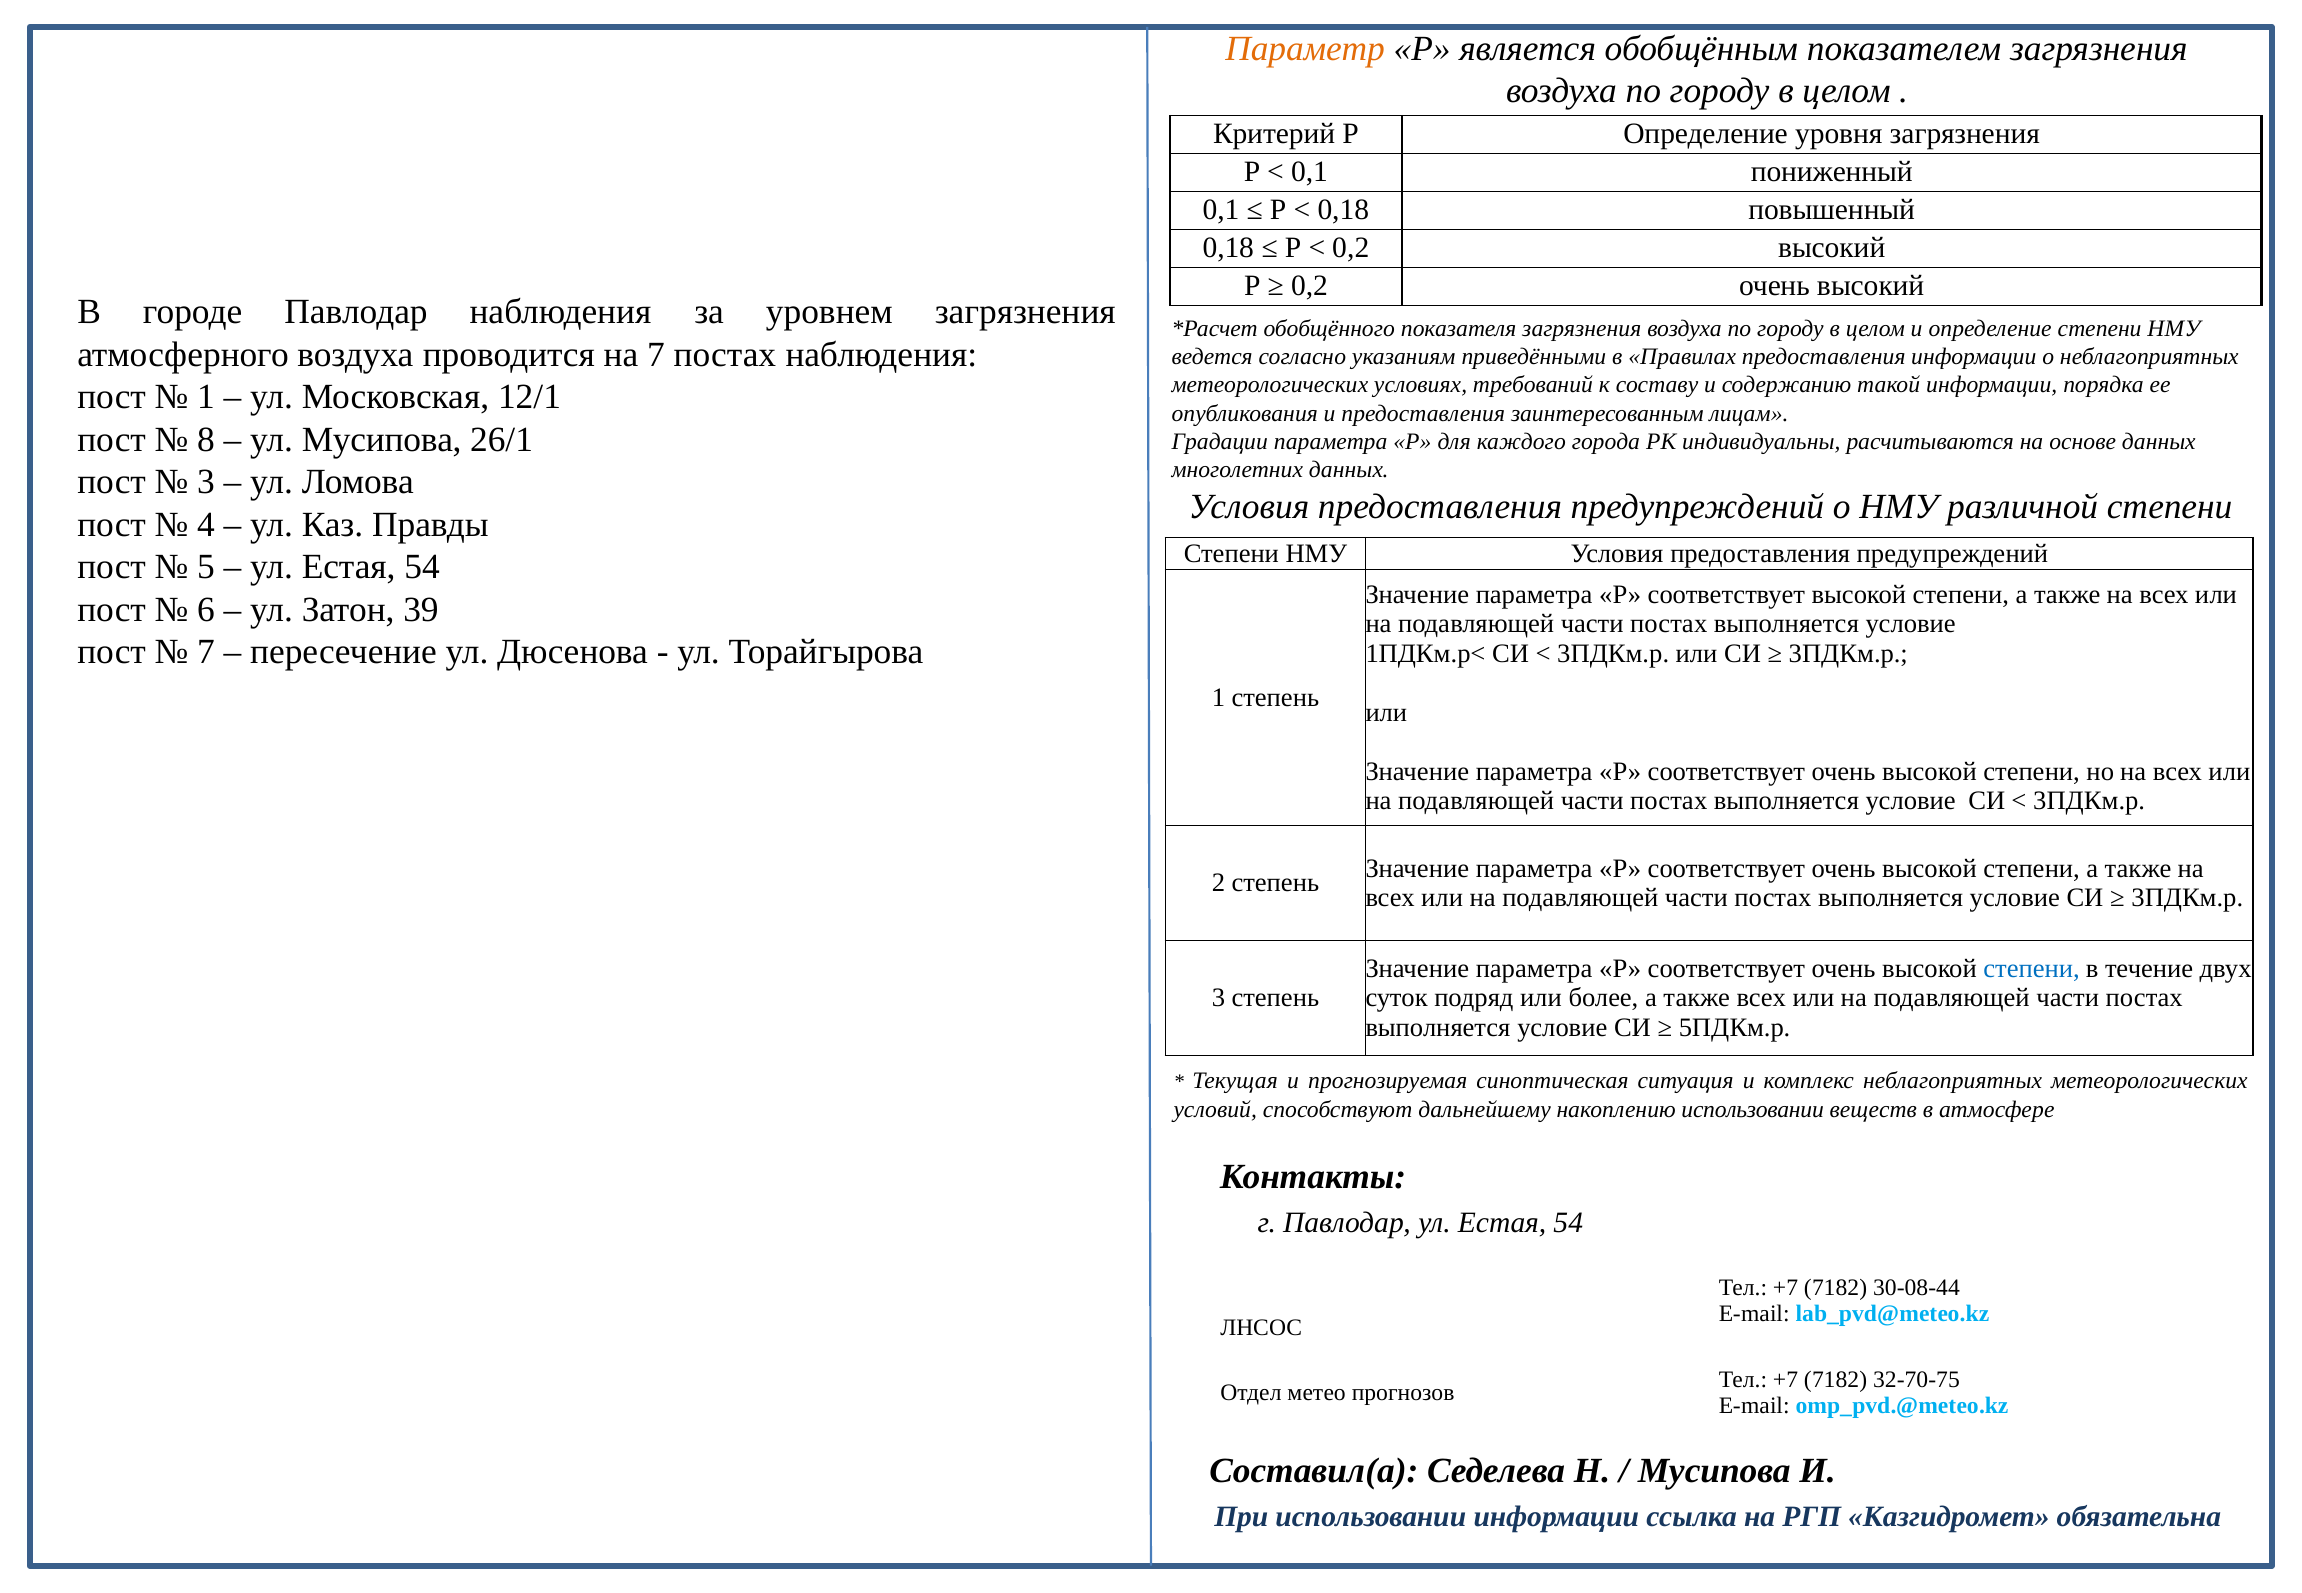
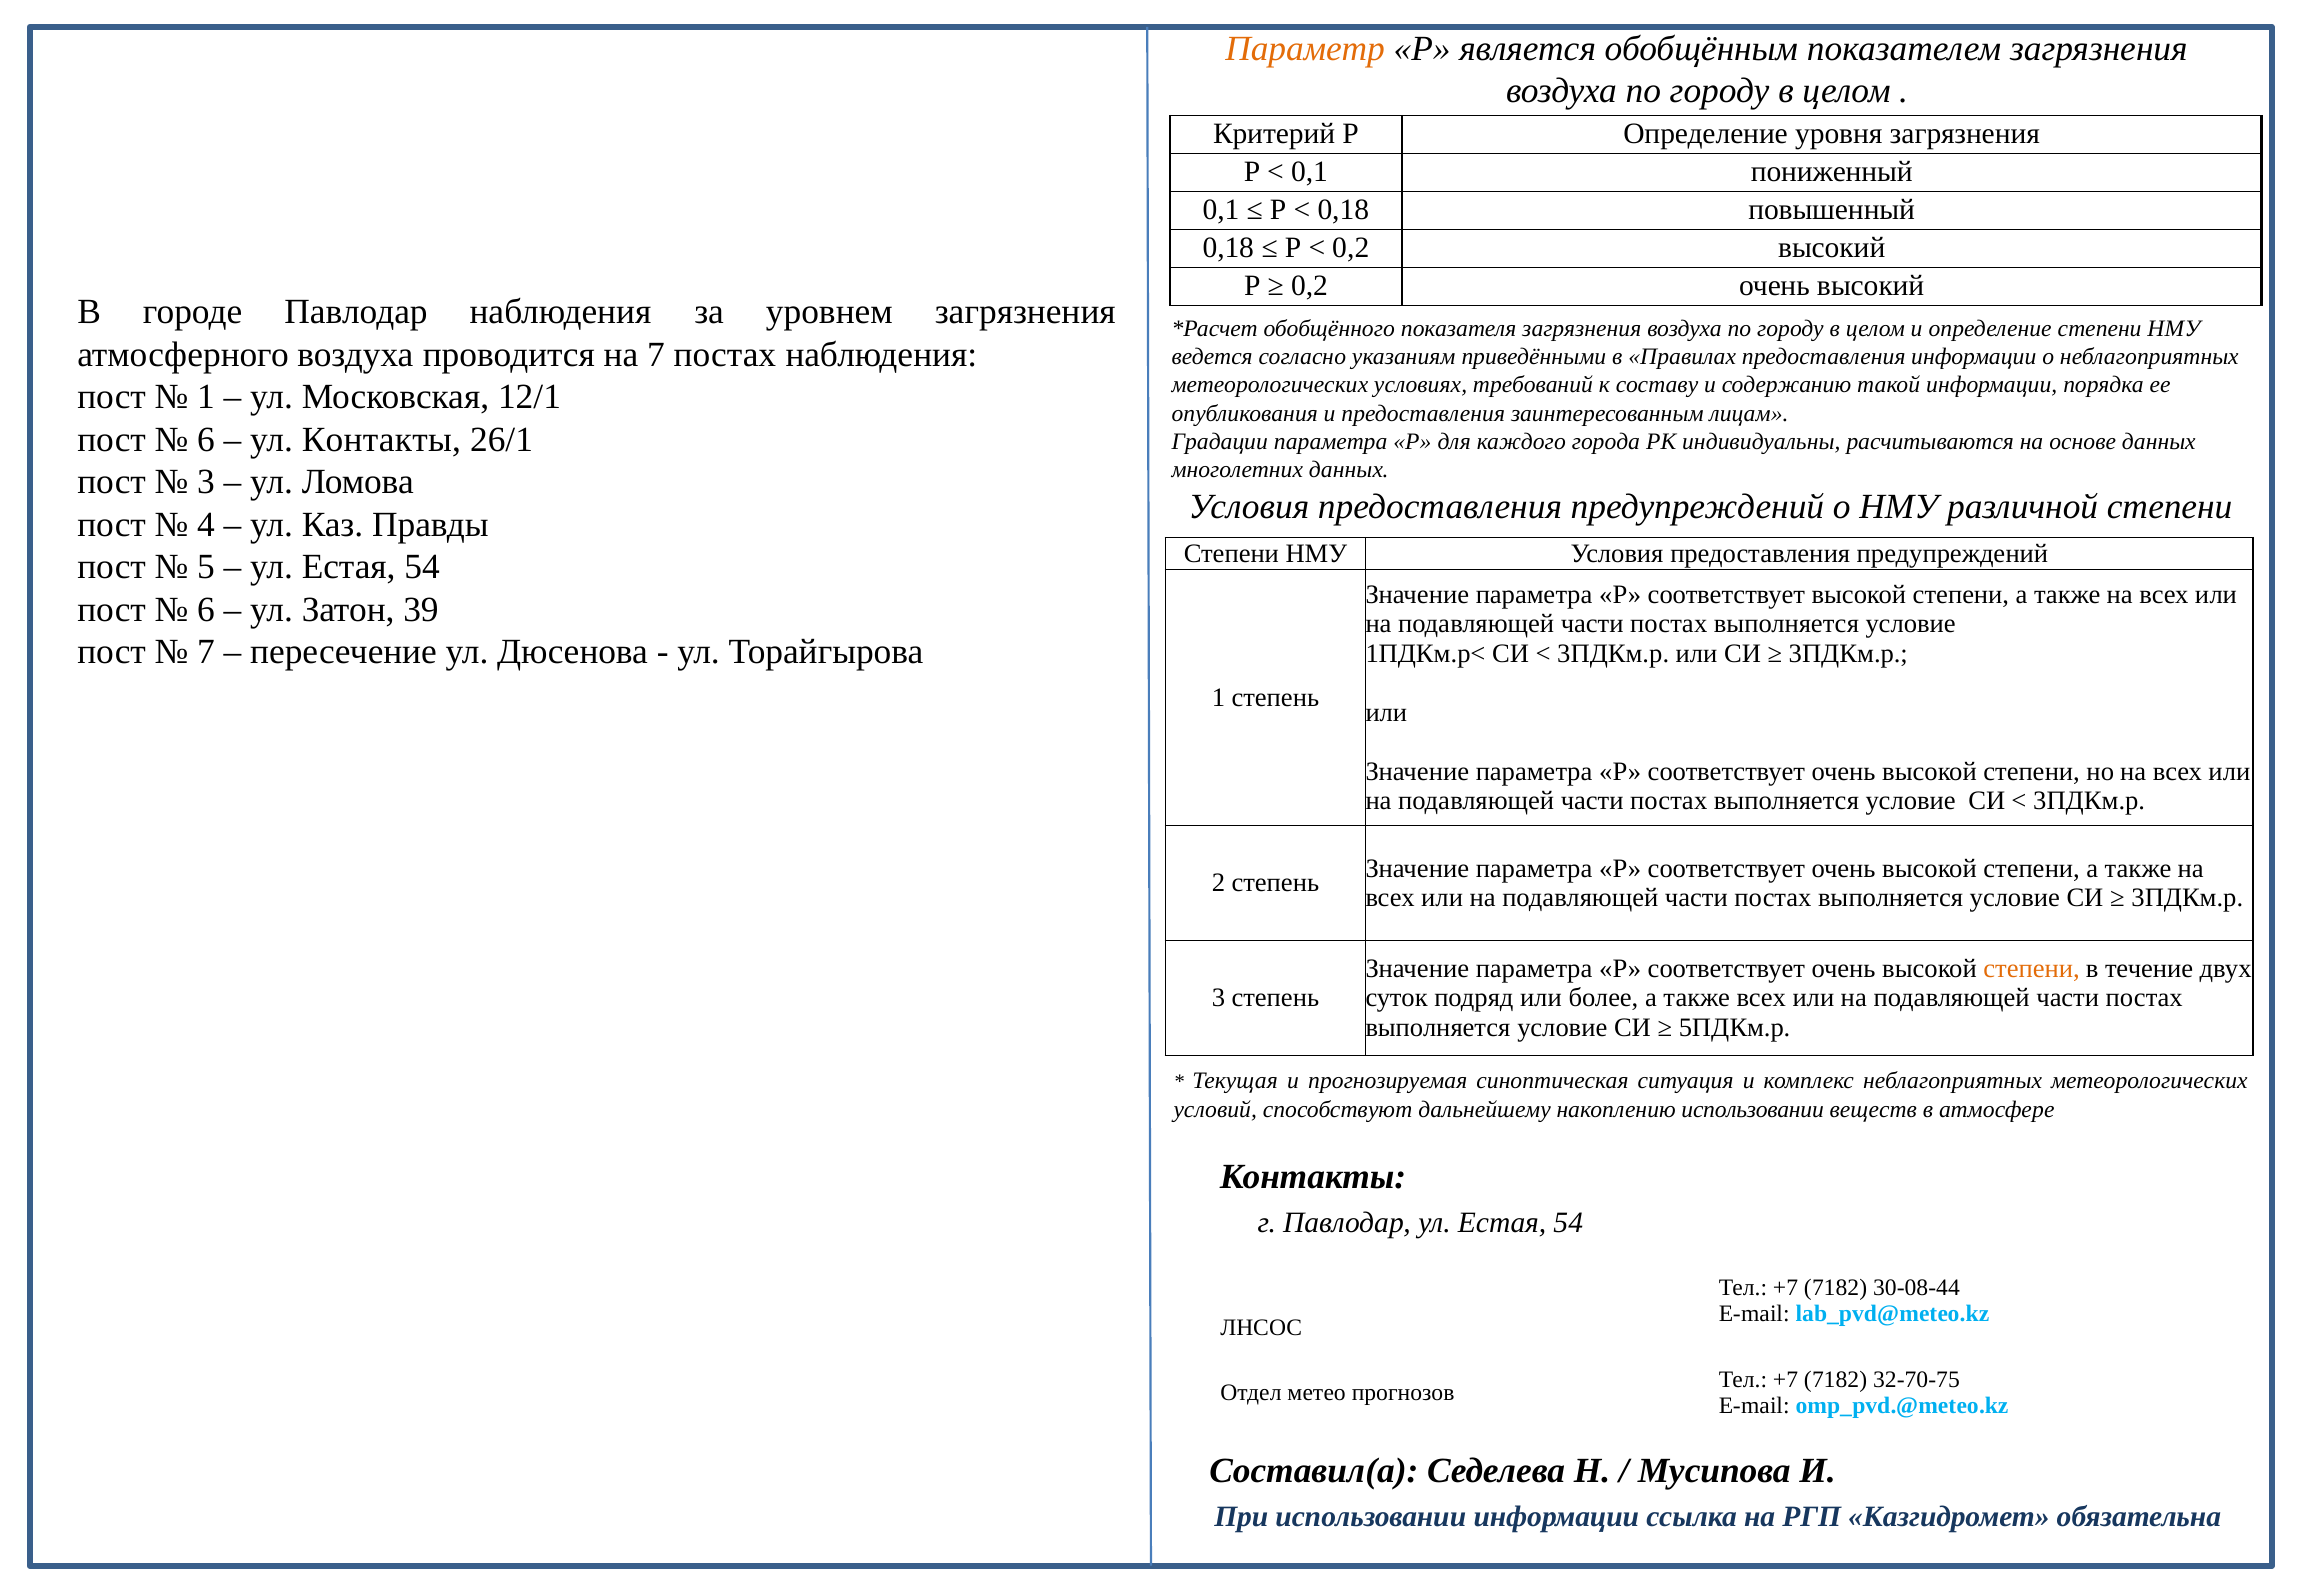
8 at (206, 440): 8 -> 6
ул Мусипова: Мусипова -> Контакты
степени at (2032, 969) colour: blue -> orange
